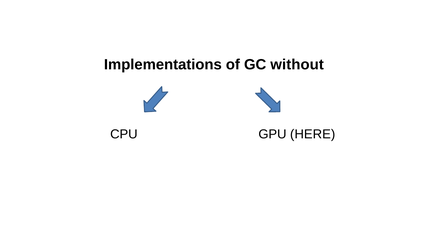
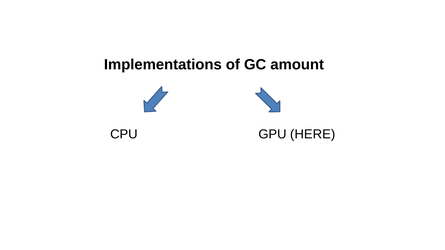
without: without -> amount
